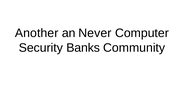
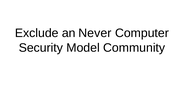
Another: Another -> Exclude
Banks: Banks -> Model
